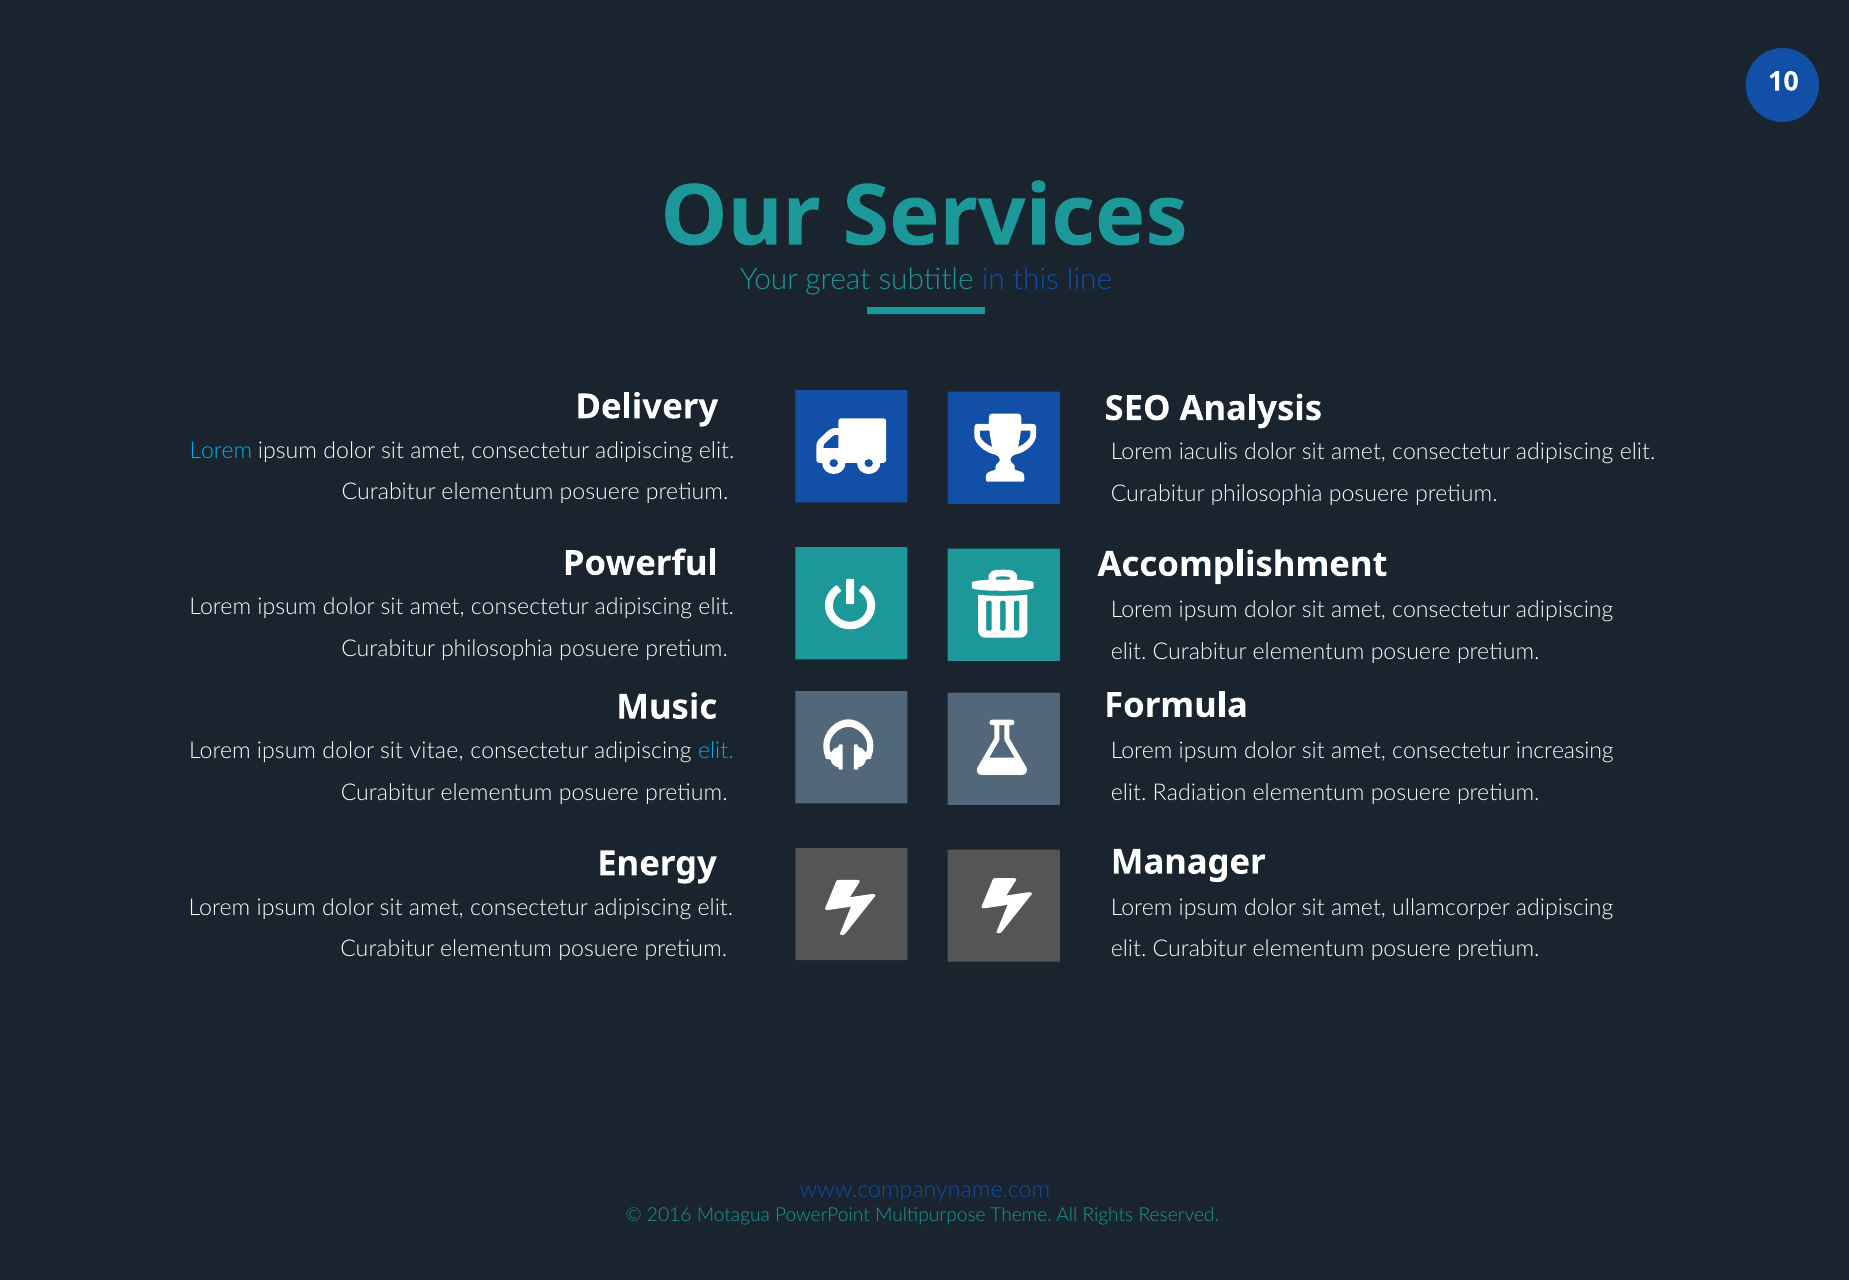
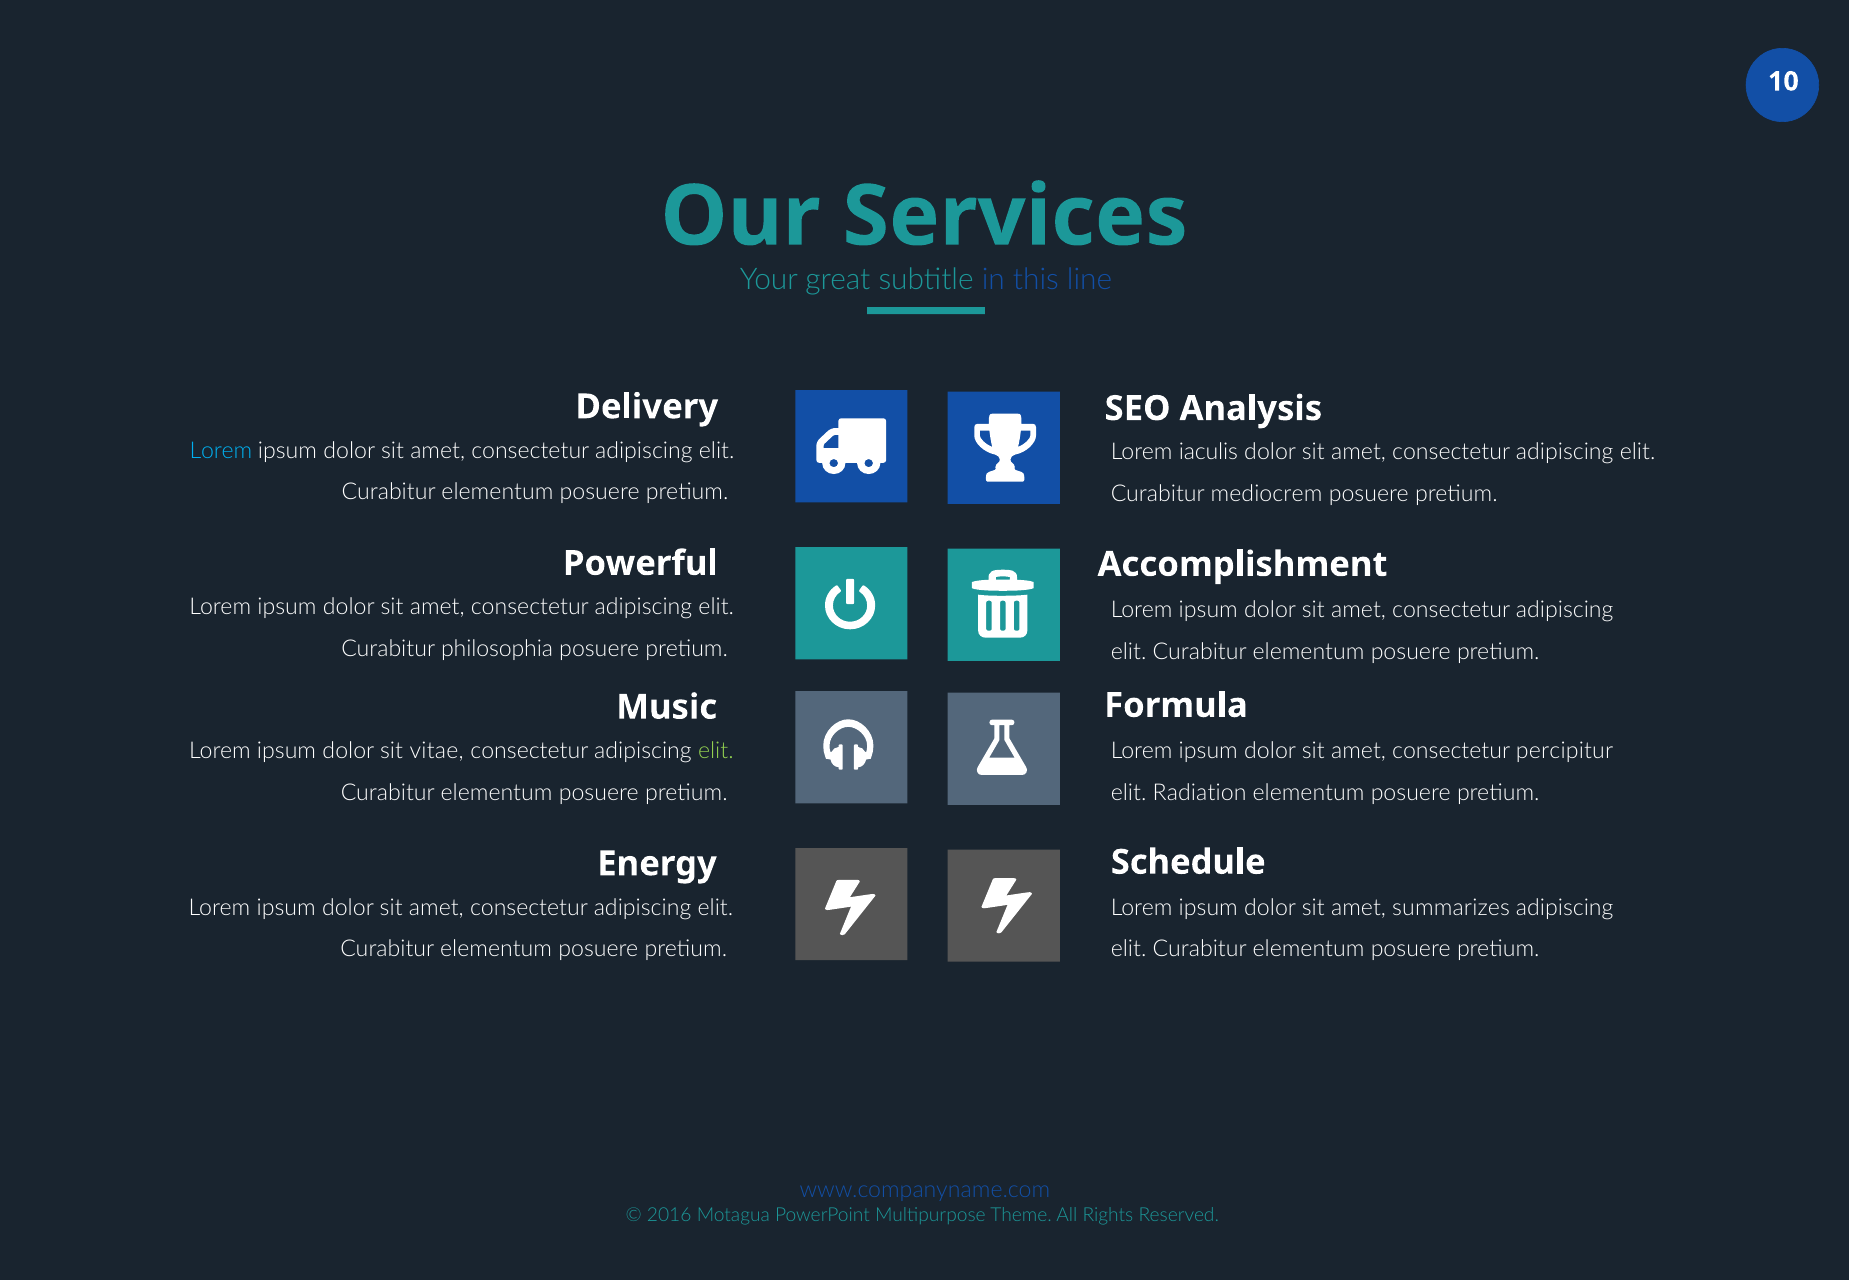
philosophia at (1267, 494): philosophia -> mediocrem
elit at (716, 751) colour: light blue -> light green
increasing: increasing -> percipitur
Manager: Manager -> Schedule
ullamcorper: ullamcorper -> summarizes
